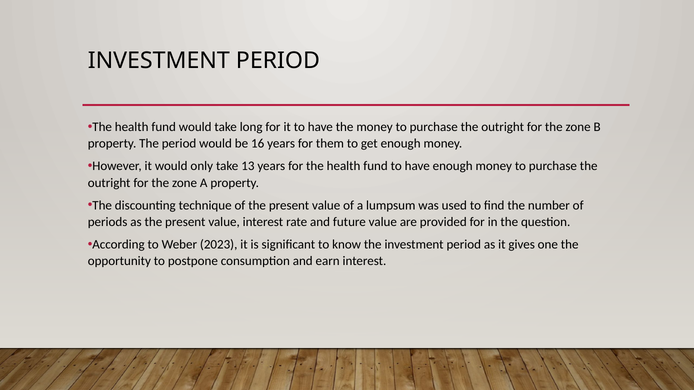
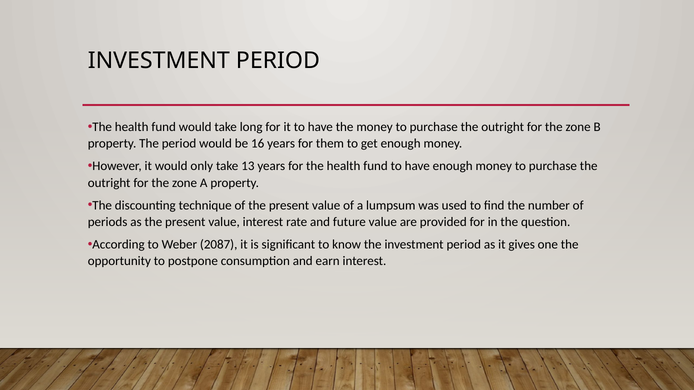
2023: 2023 -> 2087
